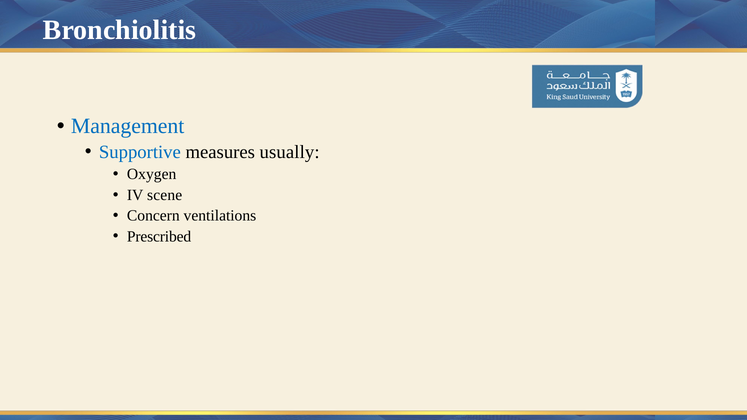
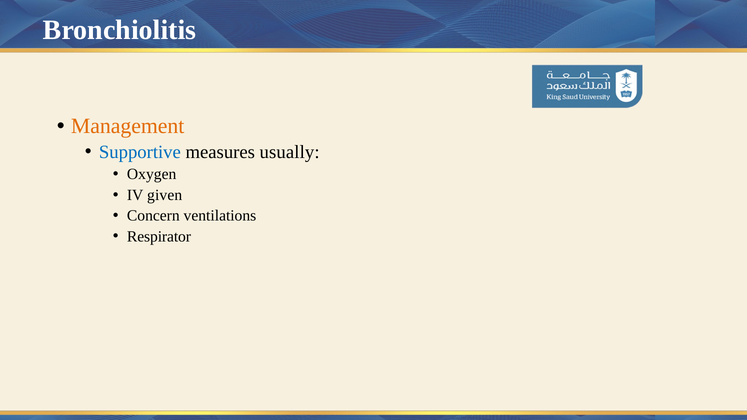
Management colour: blue -> orange
scene: scene -> given
Prescribed: Prescribed -> Respirator
